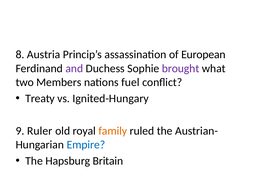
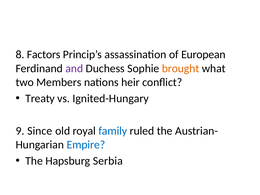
Austria: Austria -> Factors
brought colour: purple -> orange
fuel: fuel -> heir
Ruler: Ruler -> Since
family colour: orange -> blue
Britain: Britain -> Serbia
